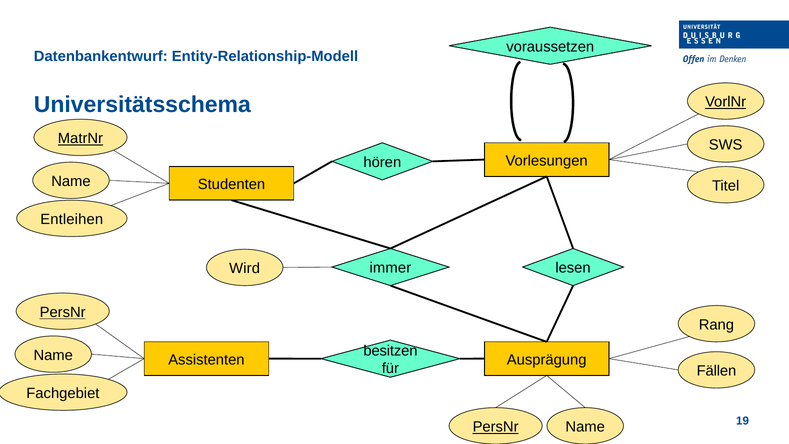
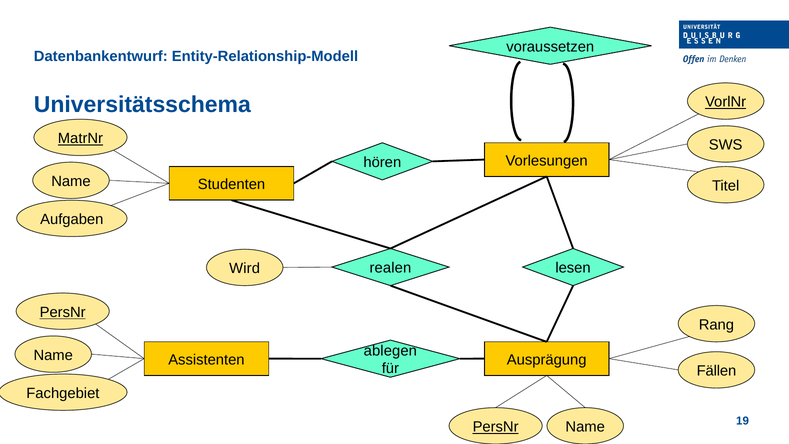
Entleihen: Entleihen -> Aufgaben
immer: immer -> realen
besitzen: besitzen -> ablegen
